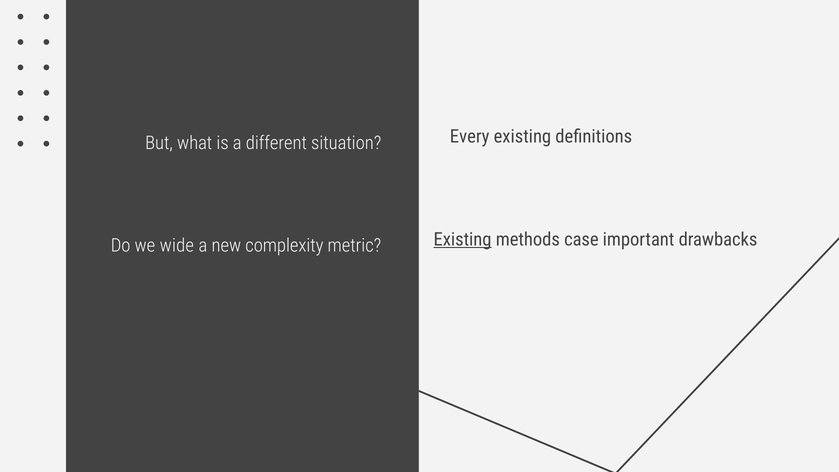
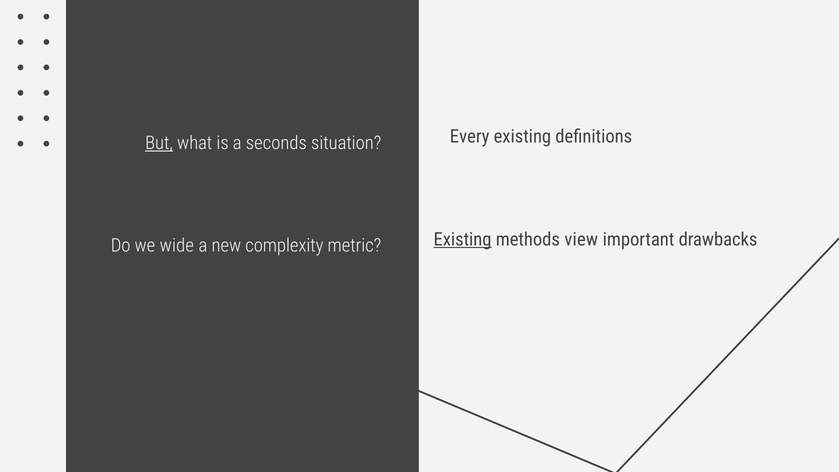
But underline: none -> present
different: different -> seconds
case: case -> view
